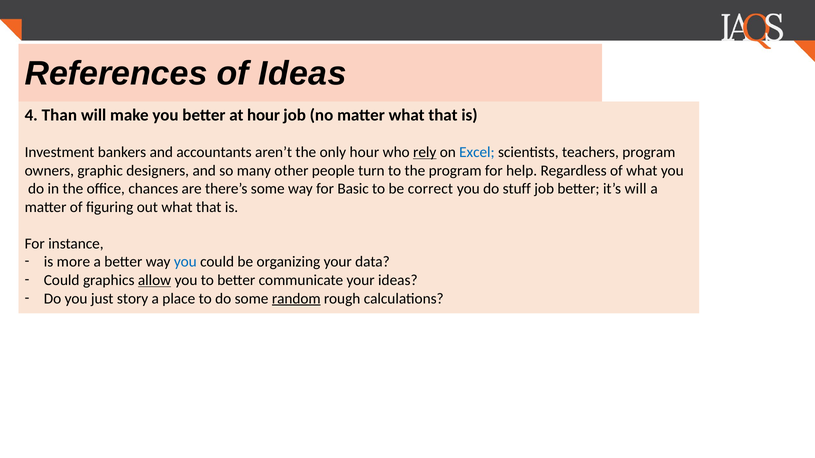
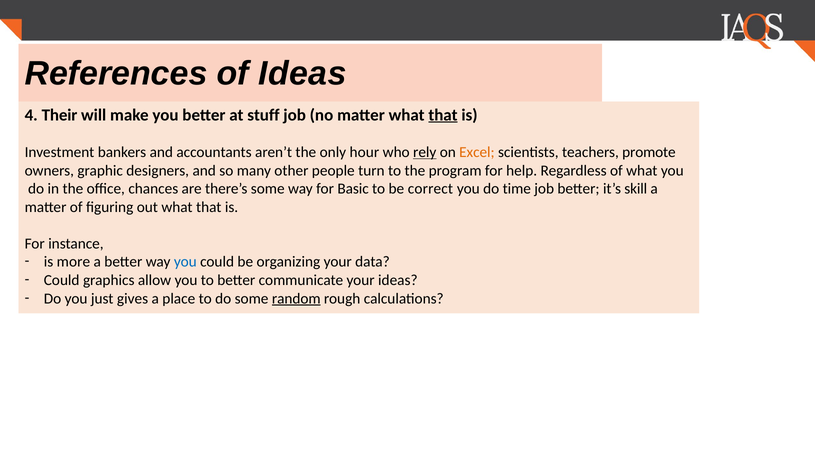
Than: Than -> Their
at hour: hour -> stuff
that at (443, 115) underline: none -> present
Excel colour: blue -> orange
teachers program: program -> promote
stuff: stuff -> time
it’s will: will -> skill
allow underline: present -> none
story: story -> gives
